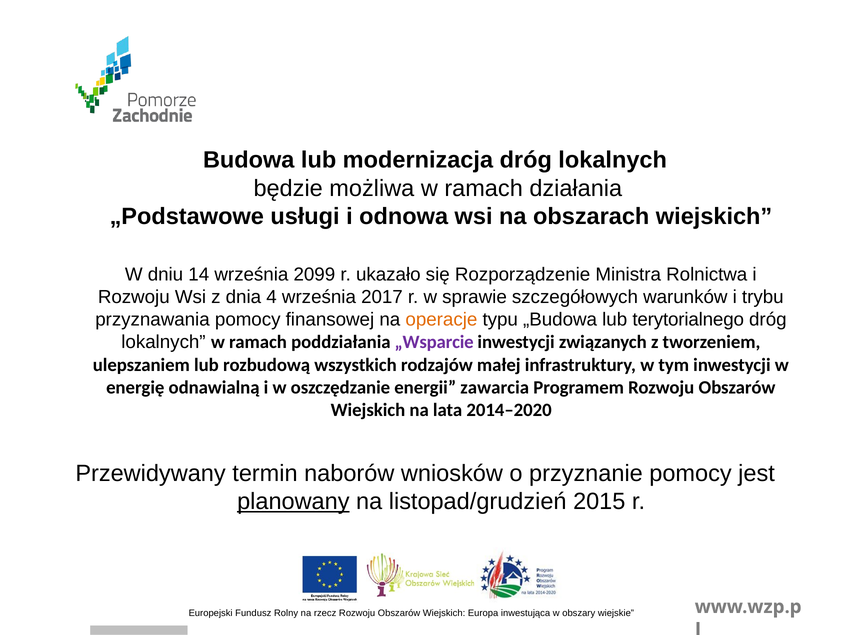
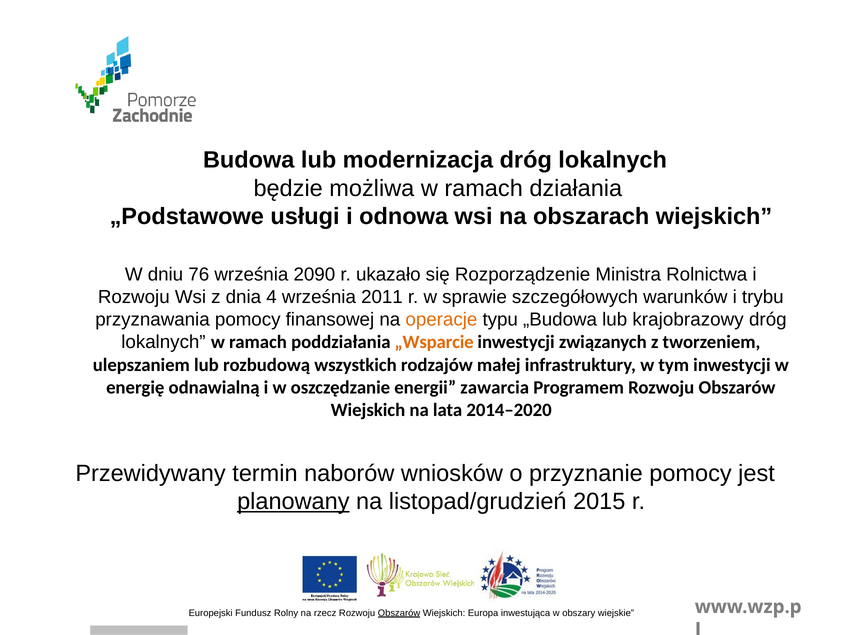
14: 14 -> 76
2099: 2099 -> 2090
2017: 2017 -> 2011
terytorialnego: terytorialnego -> krajobrazowy
„Wsparcie colour: purple -> orange
Obszarów at (399, 612) underline: none -> present
